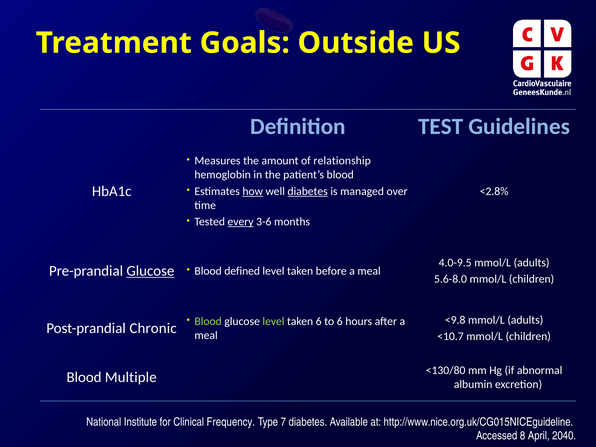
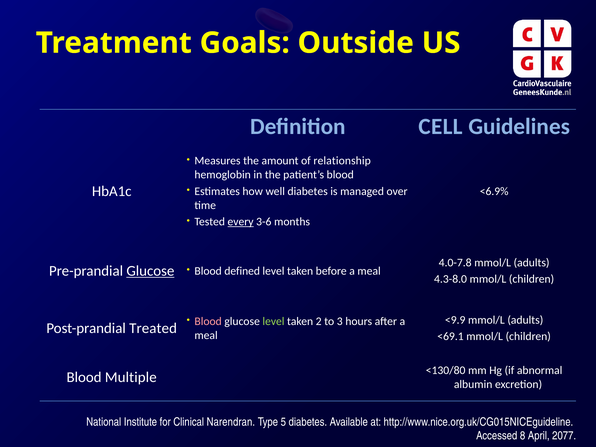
TEST: TEST -> CELL
<2.8%: <2.8% -> <6.9%
how underline: present -> none
diabetes at (308, 191) underline: present -> none
4.0-9.5: 4.0-9.5 -> 4.0-7.8
5.6-8.0: 5.6-8.0 -> 4.3-8.0
<9.8: <9.8 -> <9.9
Blood at (208, 321) colour: light green -> pink
taken 6: 6 -> 2
to 6: 6 -> 3
Chronic: Chronic -> Treated
<10.7: <10.7 -> <69.1
Frequency: Frequency -> Narendran
7: 7 -> 5
2040: 2040 -> 2077
